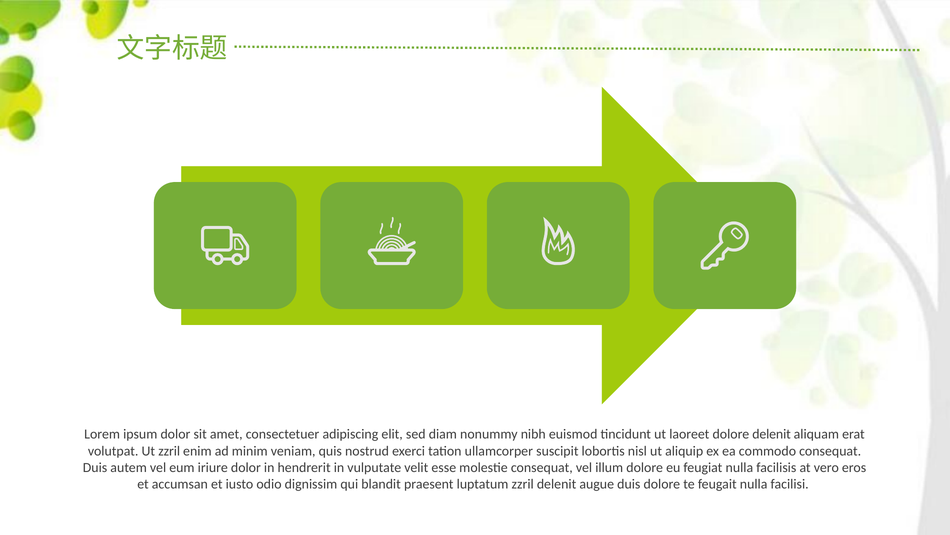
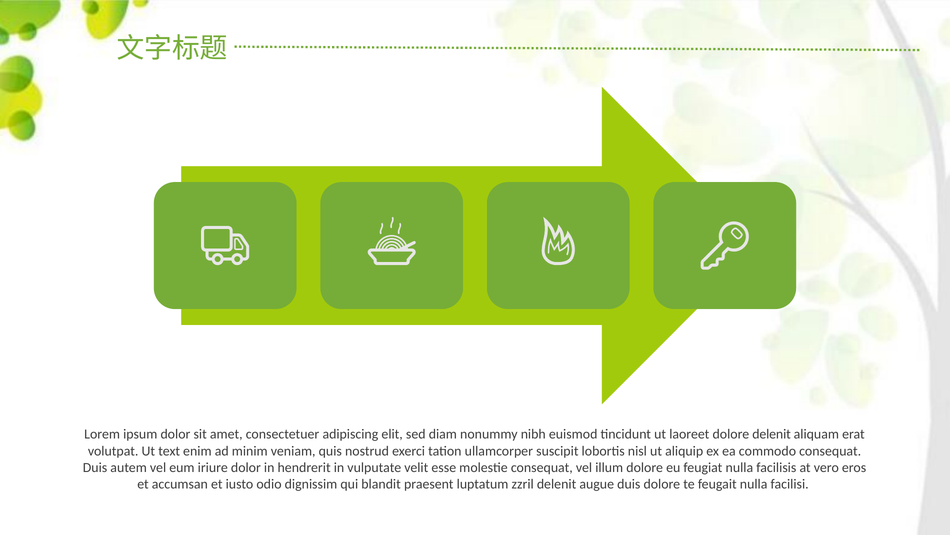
Ut zzril: zzril -> text
